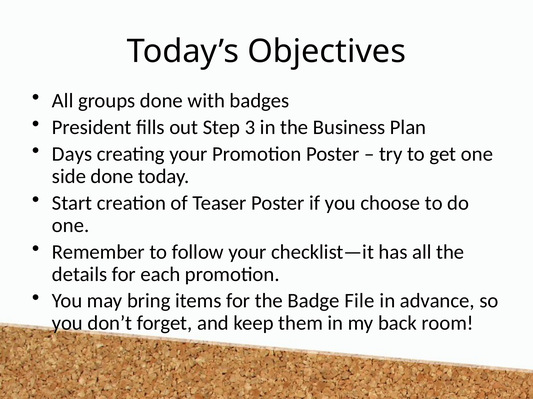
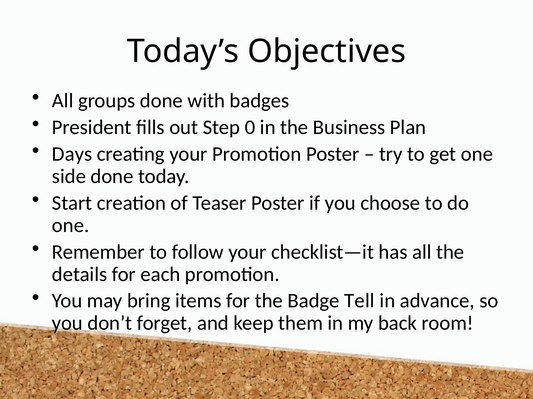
3: 3 -> 0
File: File -> Tell
